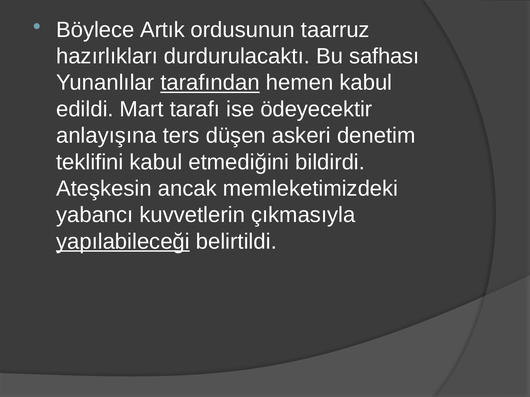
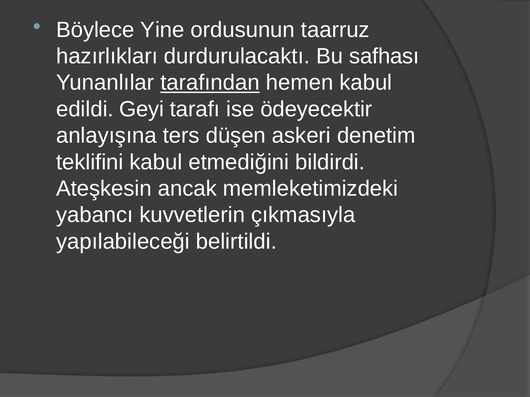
Artık: Artık -> Yine
Mart: Mart -> Geyi
yapılabileceği underline: present -> none
